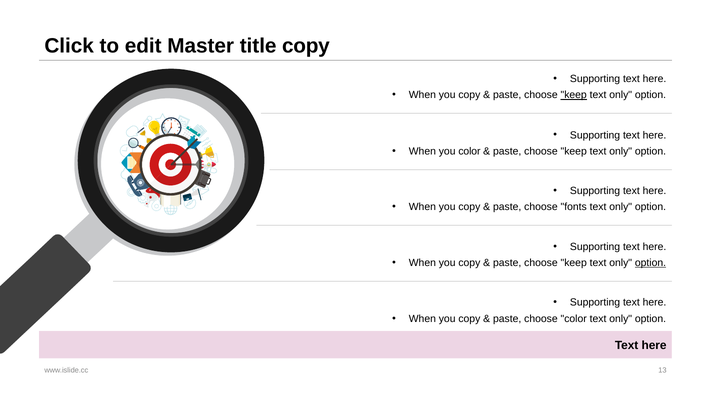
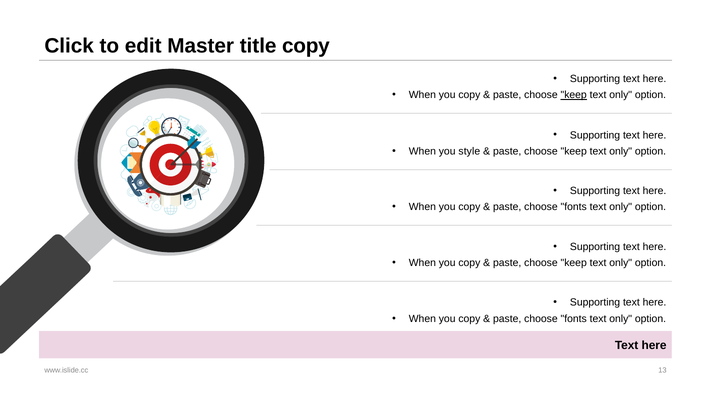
you color: color -> style
option at (650, 263) underline: present -> none
color at (574, 319): color -> fonts
